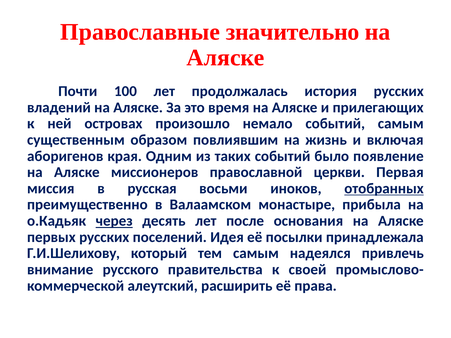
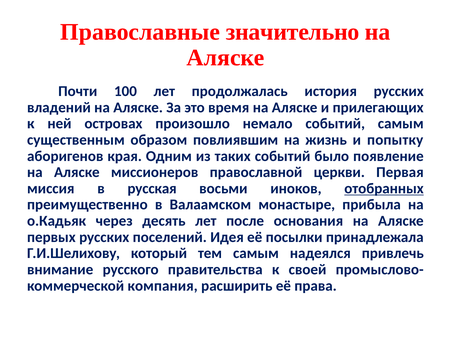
включая: включая -> попытку
через underline: present -> none
алеутский: алеутский -> компания
